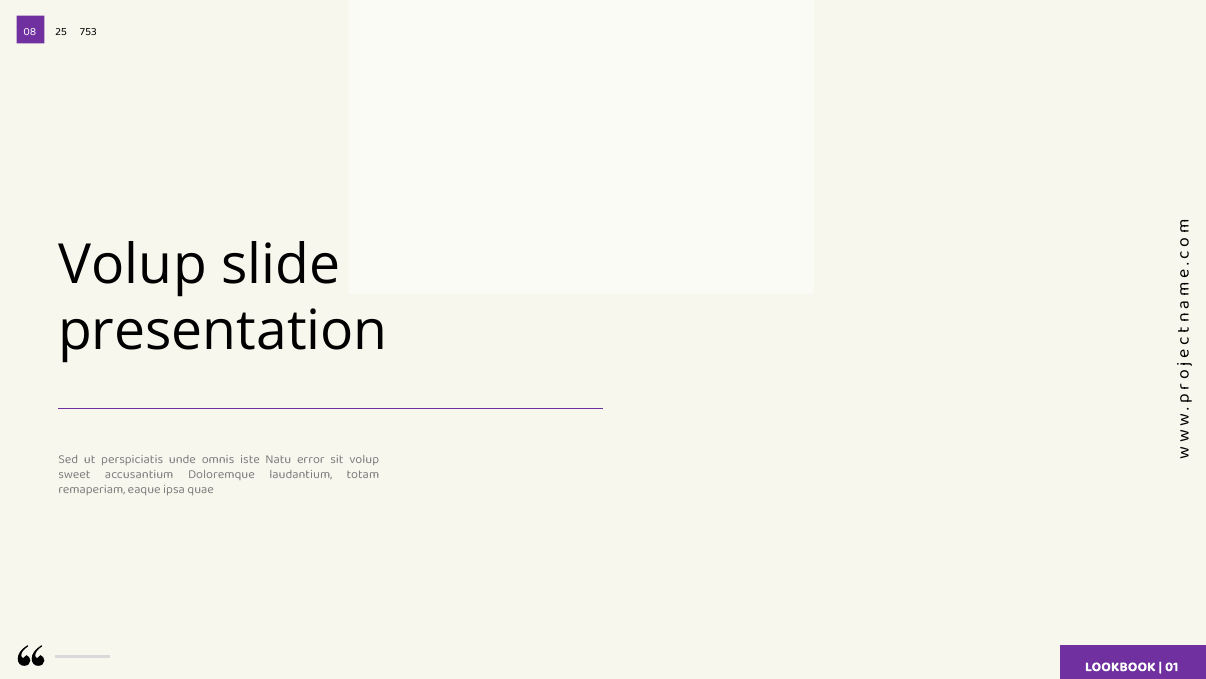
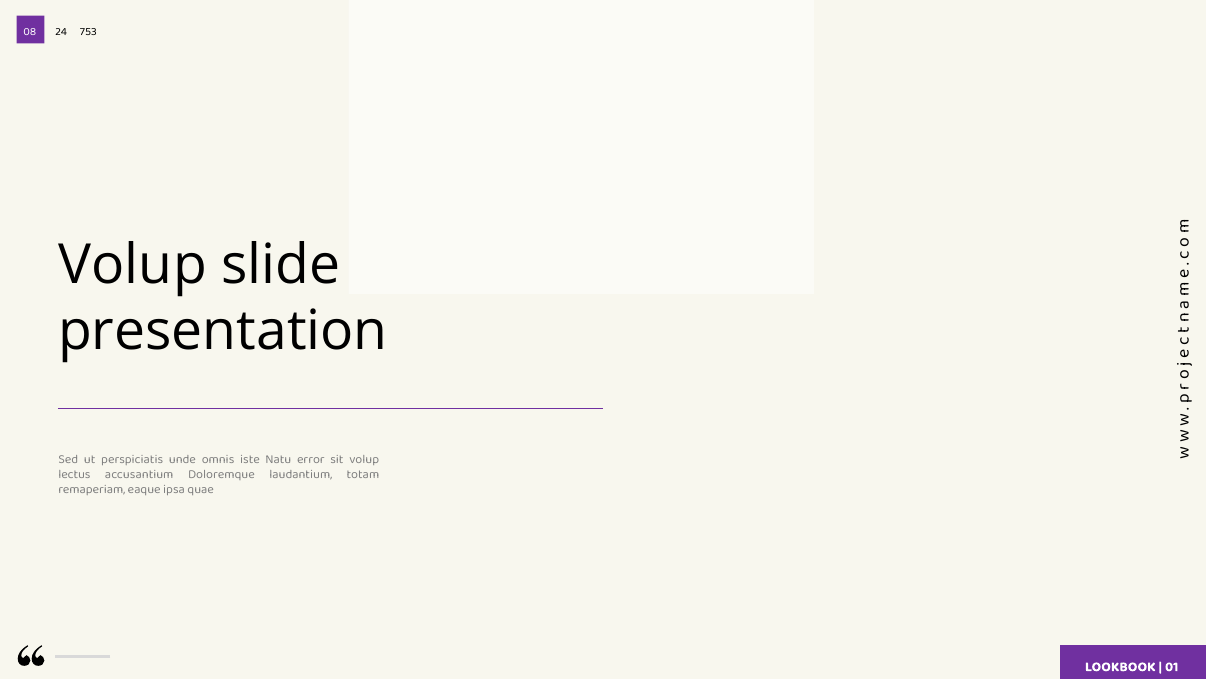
25: 25 -> 24
sweet: sweet -> lectus
